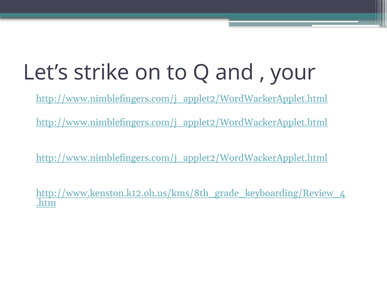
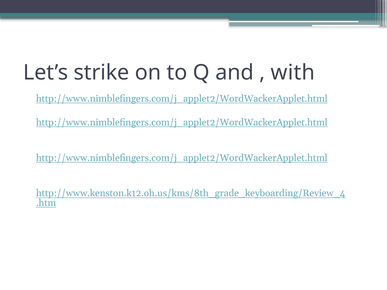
your: your -> with
